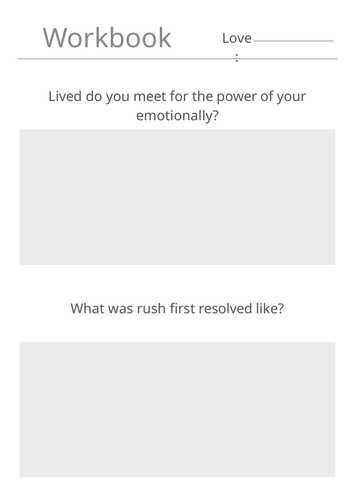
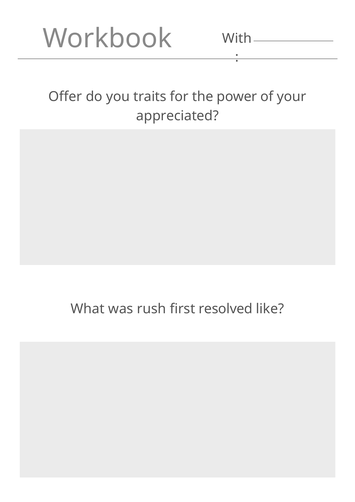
Love: Love -> With
Lived: Lived -> Offer
meet: meet -> traits
emotionally: emotionally -> appreciated
